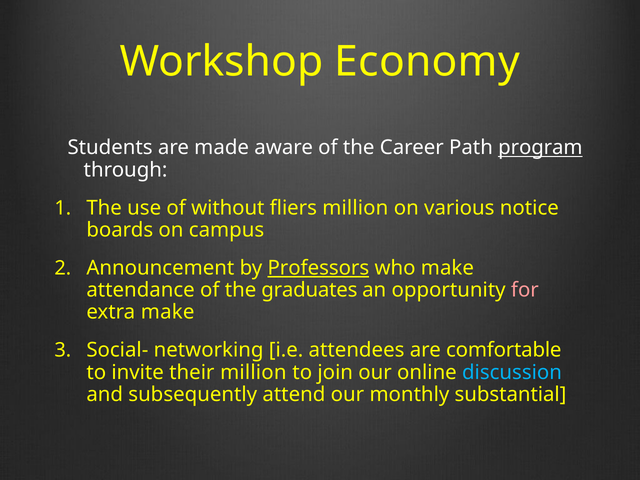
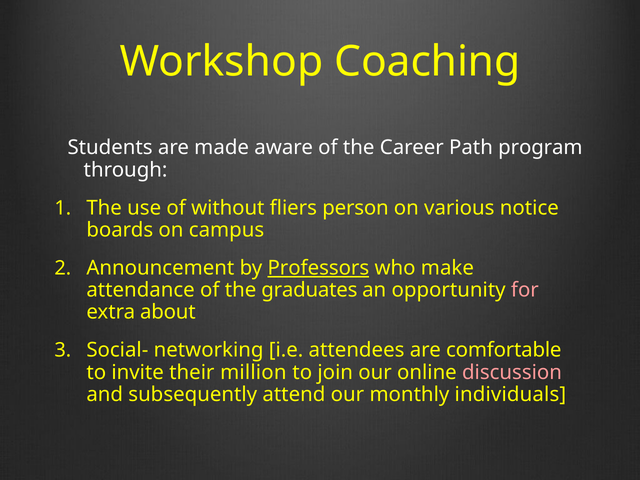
Economy: Economy -> Coaching
program underline: present -> none
fliers million: million -> person
extra make: make -> about
discussion colour: light blue -> pink
substantial: substantial -> individuals
